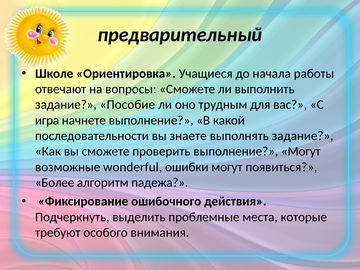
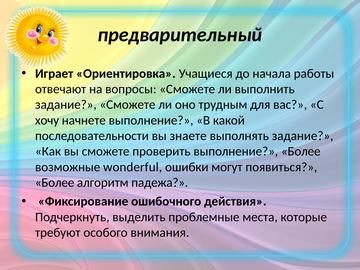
Школе: Школе -> Играет
задание Пособие: Пособие -> Сможете
игра: игра -> хочу
выполнение Могут: Могут -> Более
